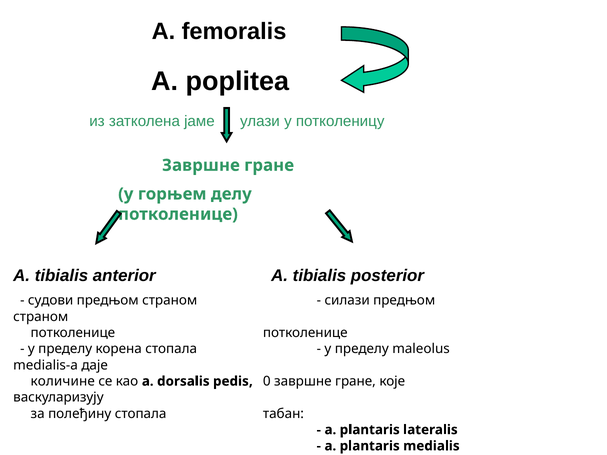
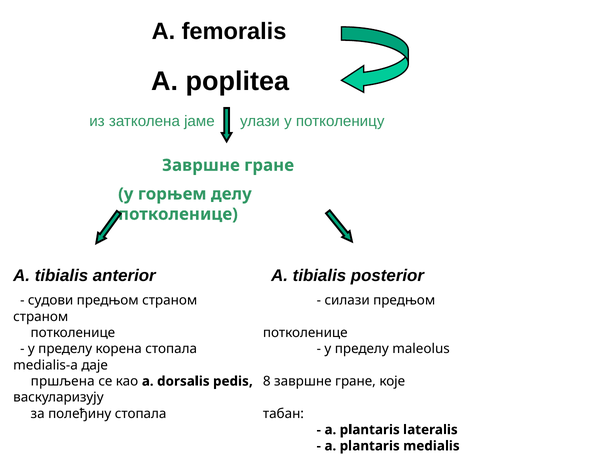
количине: количине -> пршљена
0: 0 -> 8
